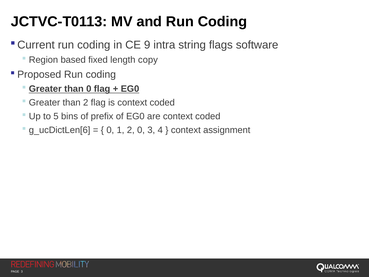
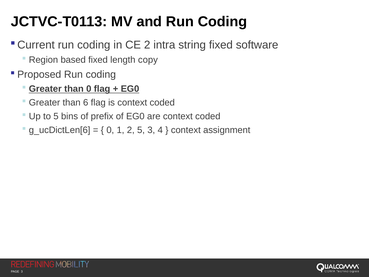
CE 9: 9 -> 2
string flags: flags -> fixed
than 2: 2 -> 6
2 0: 0 -> 5
